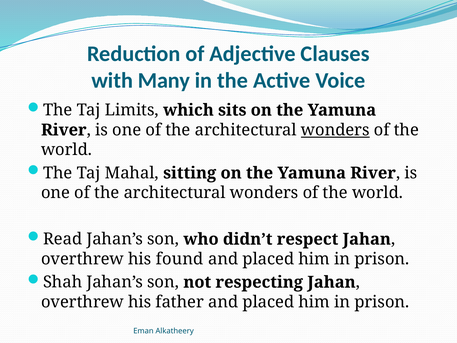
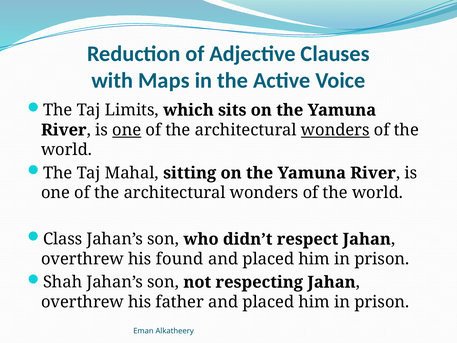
Many: Many -> Maps
one at (127, 130) underline: none -> present
Read: Read -> Class
